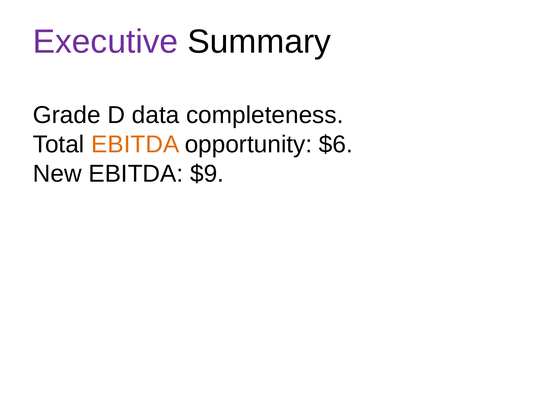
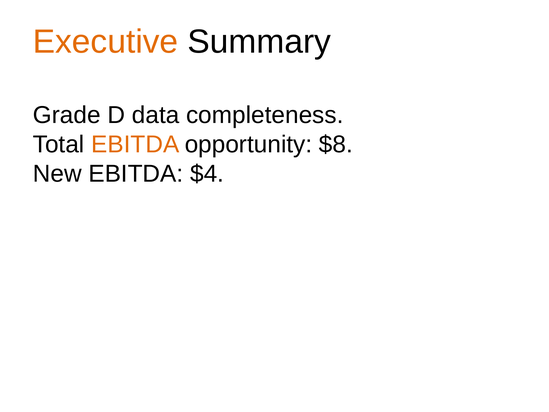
Executive colour: purple -> orange
$6: $6 -> $8
$9: $9 -> $4
